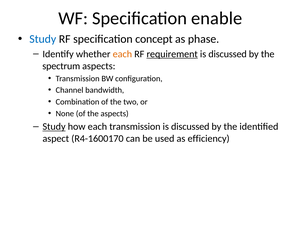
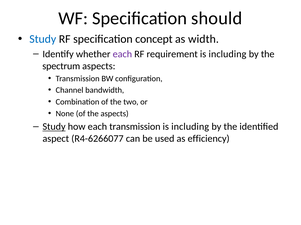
enable: enable -> should
phase: phase -> width
each at (122, 54) colour: orange -> purple
requirement underline: present -> none
discussed at (228, 54): discussed -> including
discussed at (190, 127): discussed -> including
R4-1600170: R4-1600170 -> R4-6266077
